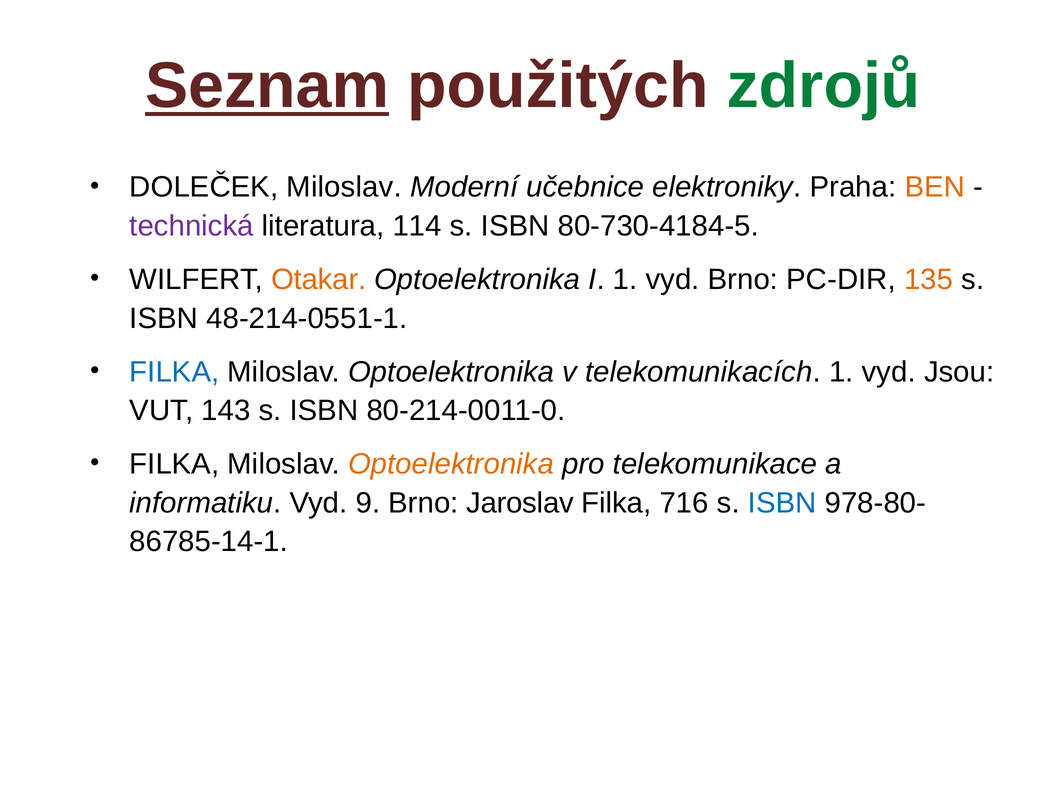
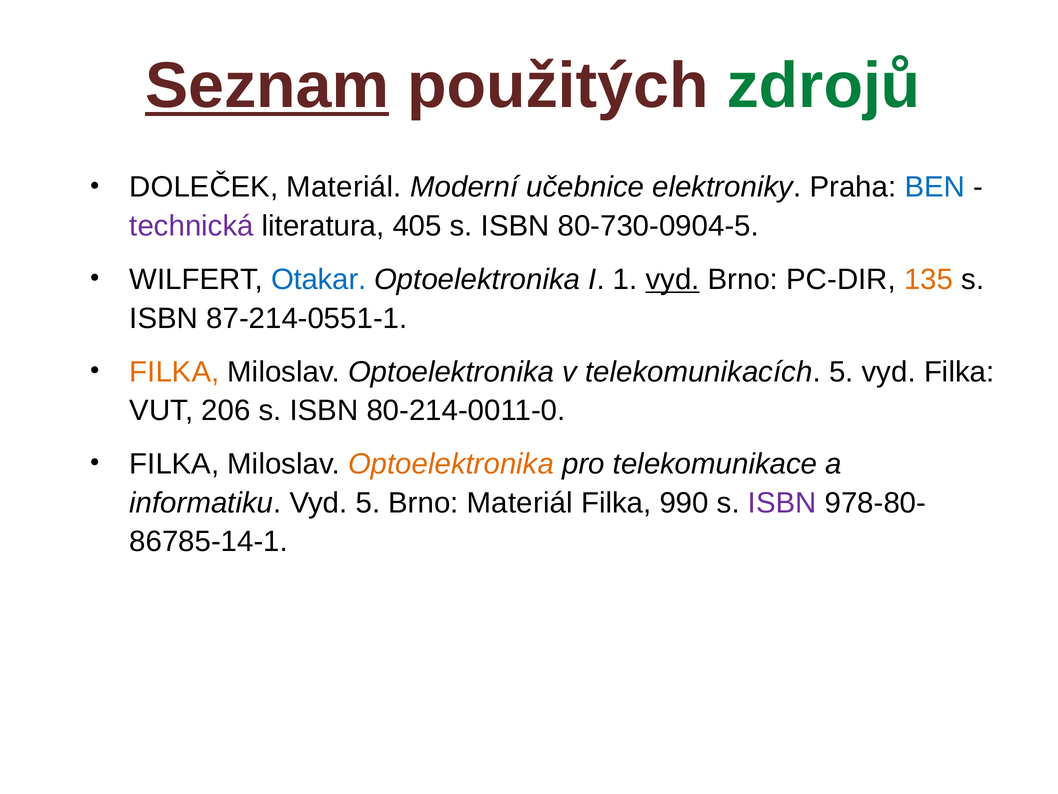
DOLEČEK Miloslav: Miloslav -> Materiál
BEN colour: orange -> blue
114: 114 -> 405
80-730-4184-5: 80-730-4184-5 -> 80-730-0904-5
Otakar colour: orange -> blue
vyd at (673, 279) underline: none -> present
48-214-0551-1: 48-214-0551-1 -> 87-214-0551-1
FILKA at (174, 372) colour: blue -> orange
telekomunikacích 1: 1 -> 5
vyd Jsou: Jsou -> Filka
143: 143 -> 206
Vyd 9: 9 -> 5
Brno Jaroslav: Jaroslav -> Materiál
716: 716 -> 990
ISBN at (782, 503) colour: blue -> purple
